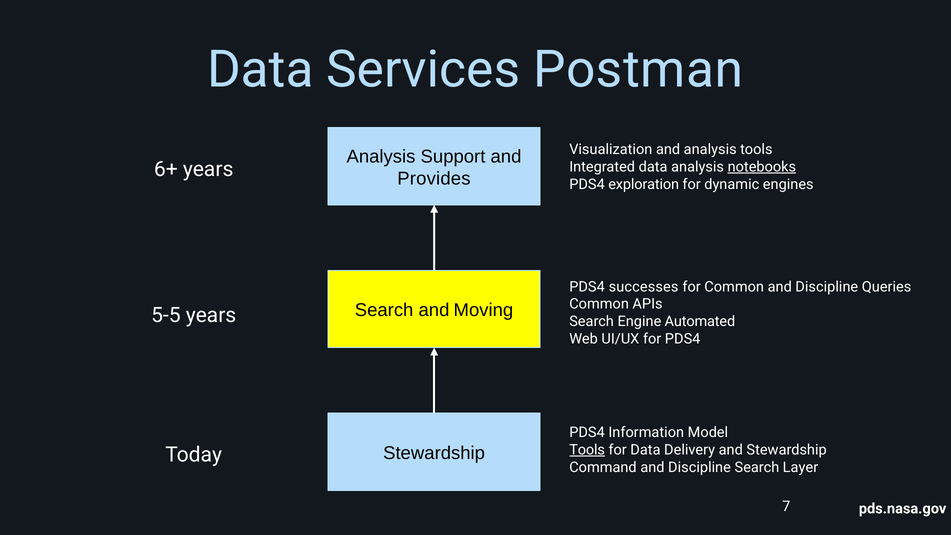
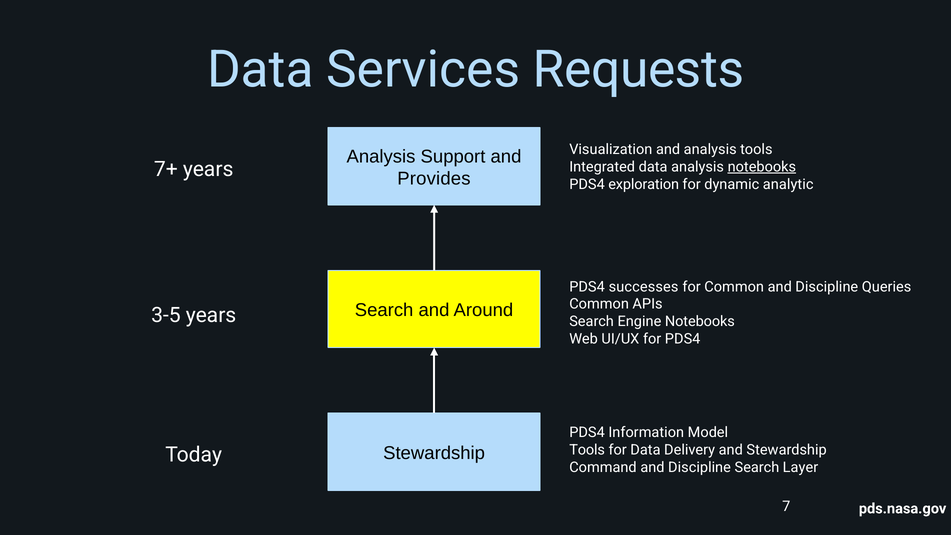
Postman: Postman -> Requests
6+: 6+ -> 7+
engines: engines -> analytic
Moving: Moving -> Around
5-5: 5-5 -> 3-5
Engine Automated: Automated -> Notebooks
Tools at (587, 450) underline: present -> none
